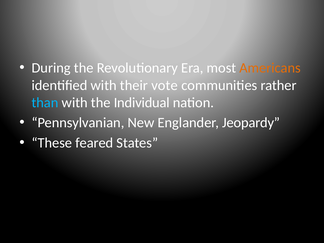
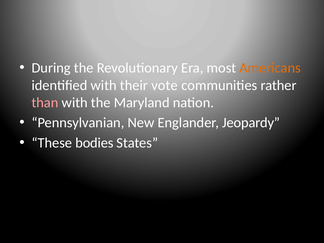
than colour: light blue -> pink
Individual: Individual -> Maryland
feared: feared -> bodies
